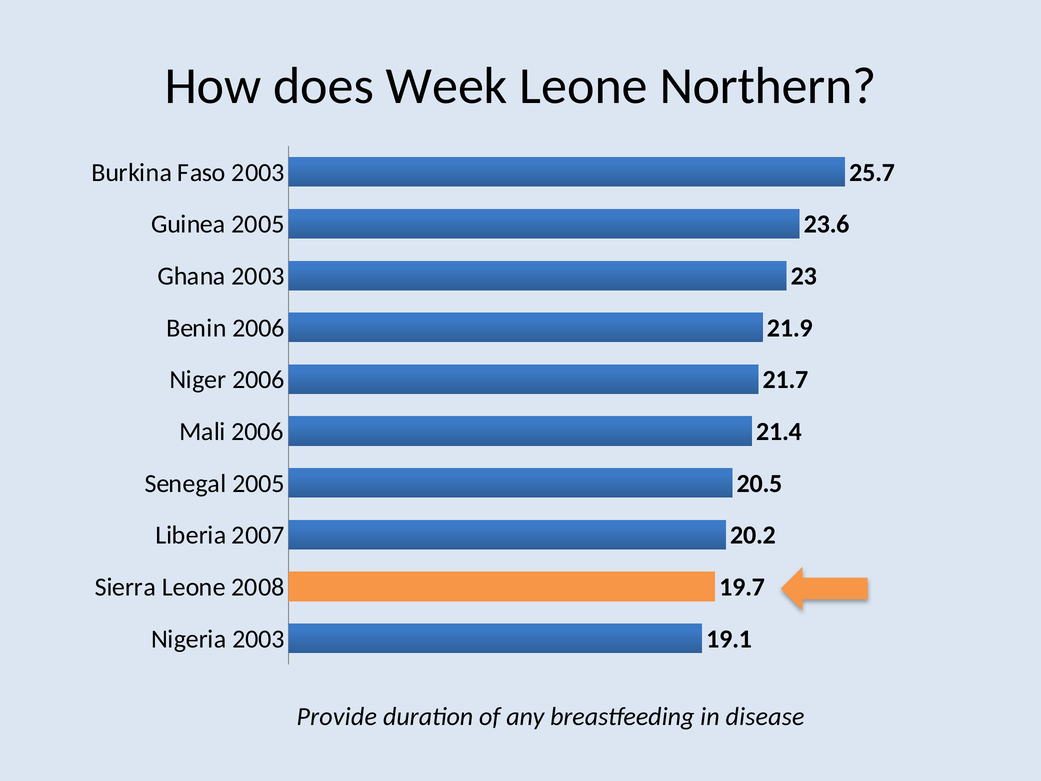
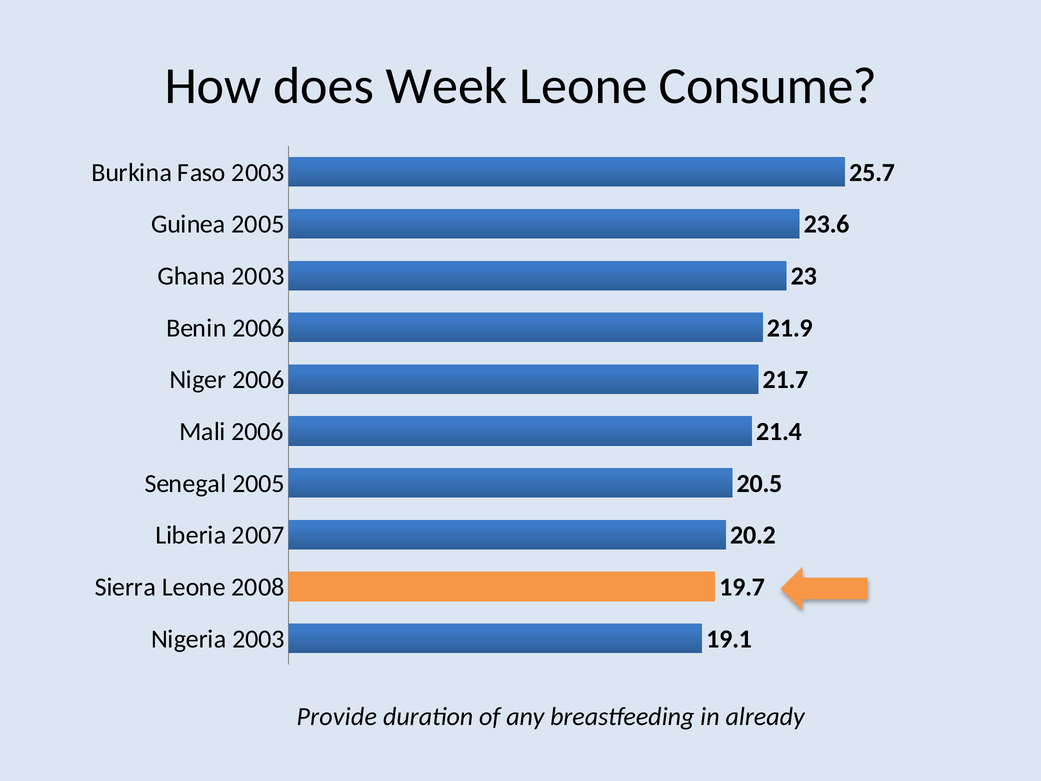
Northern: Northern -> Consume
disease: disease -> already
